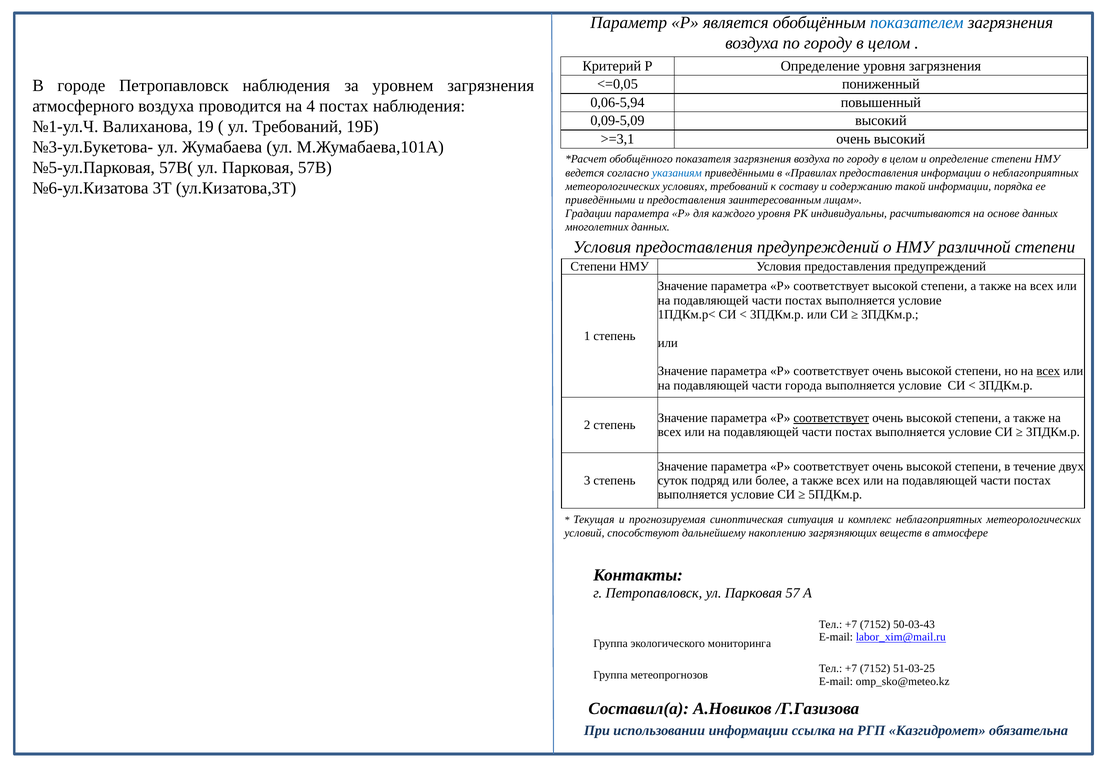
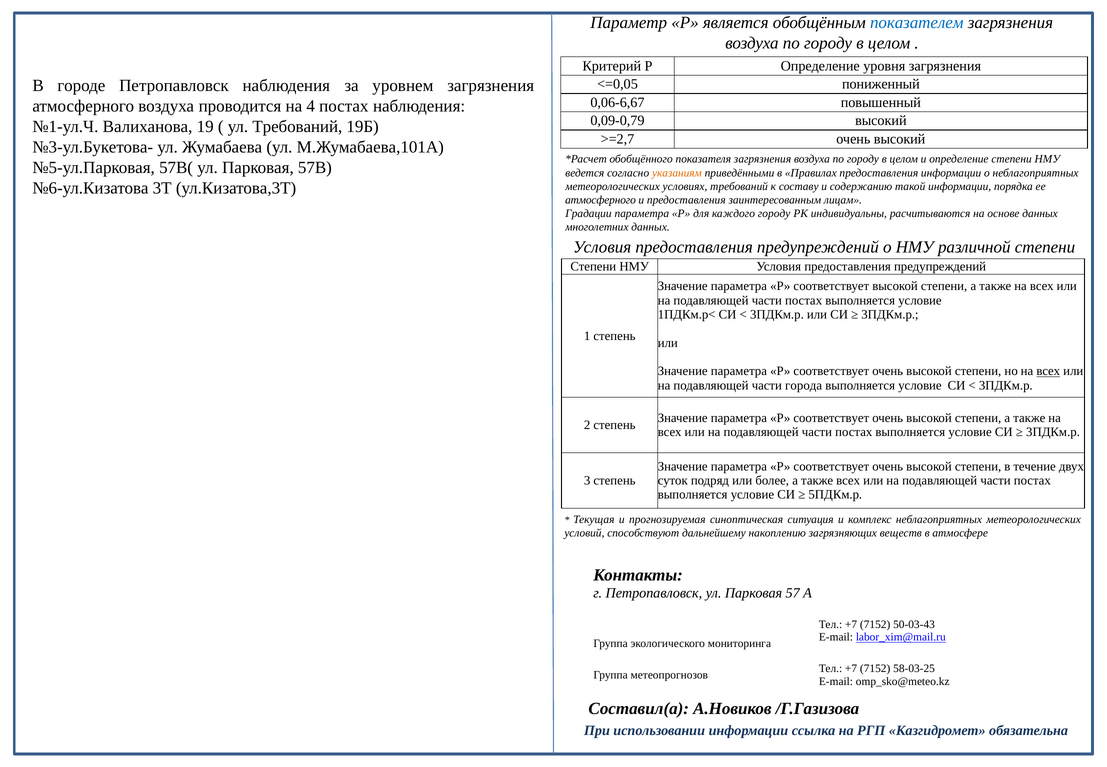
0,06-5,94: 0,06-5,94 -> 0,06-6,67
0,09-5,09: 0,09-5,09 -> 0,09-0,79
>=3,1: >=3,1 -> >=2,7
указаниям colour: blue -> orange
приведёнными at (600, 200): приведёнными -> атмосферного
каждого уровня: уровня -> городу
соответствует at (831, 418) underline: present -> none
51-03-25: 51-03-25 -> 58-03-25
